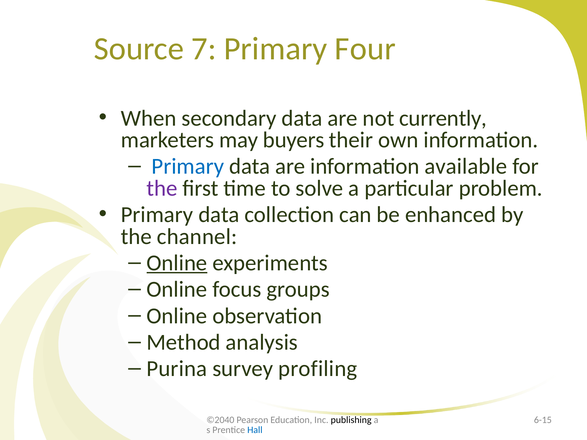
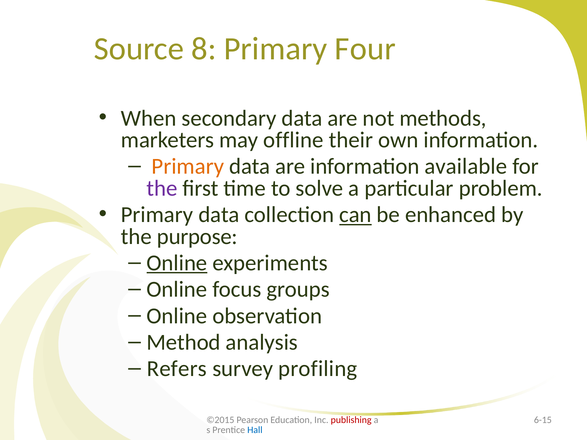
7: 7 -> 8
currently: currently -> methods
buyers: buyers -> offline
Primary at (188, 167) colour: blue -> orange
can underline: none -> present
channel: channel -> purpose
Purina: Purina -> Refers
©2040: ©2040 -> ©2015
publishing colour: black -> red
